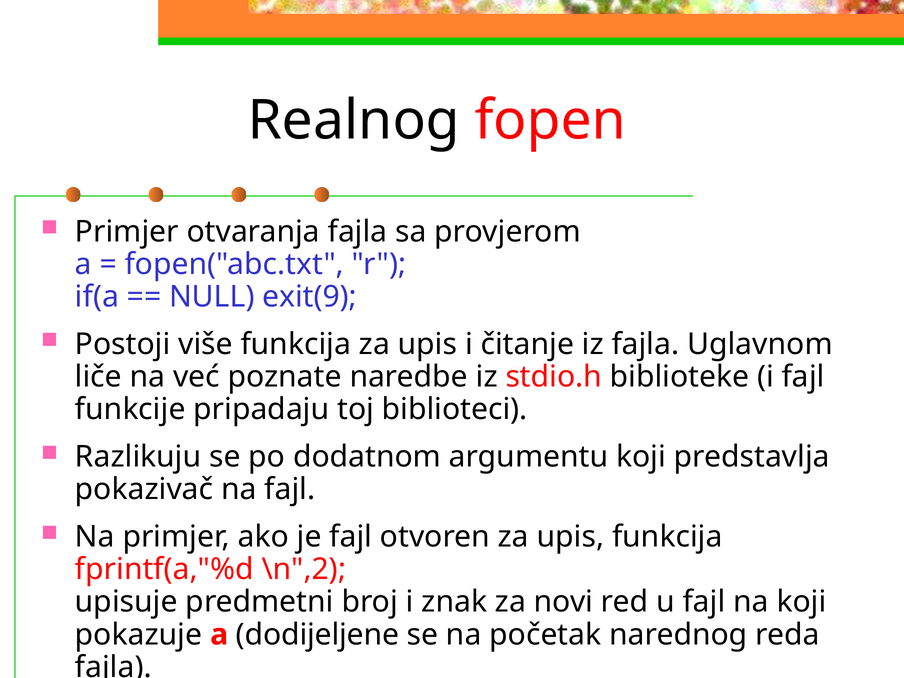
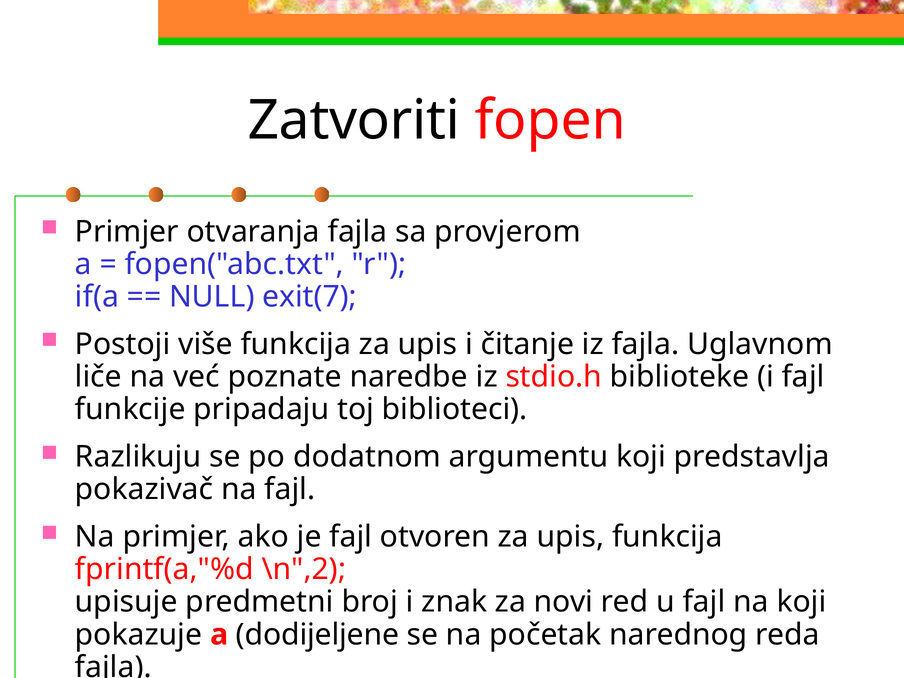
Realnog: Realnog -> Zatvoriti
exit(9: exit(9 -> exit(7
